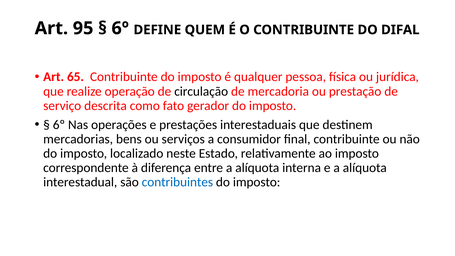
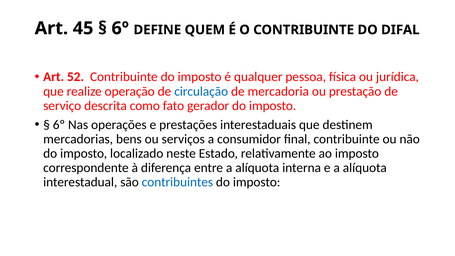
95: 95 -> 45
65: 65 -> 52
circulação colour: black -> blue
